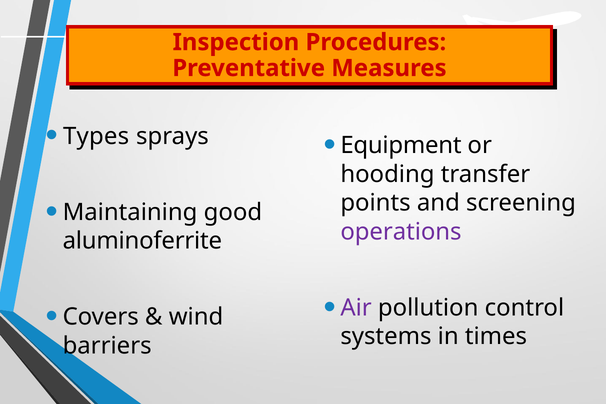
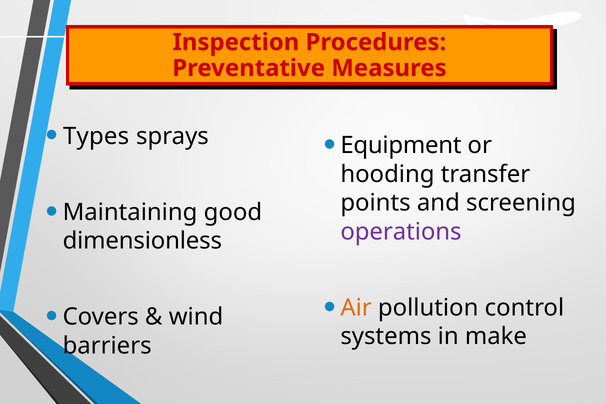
aluminoferrite: aluminoferrite -> dimensionless
Air colour: purple -> orange
times: times -> make
